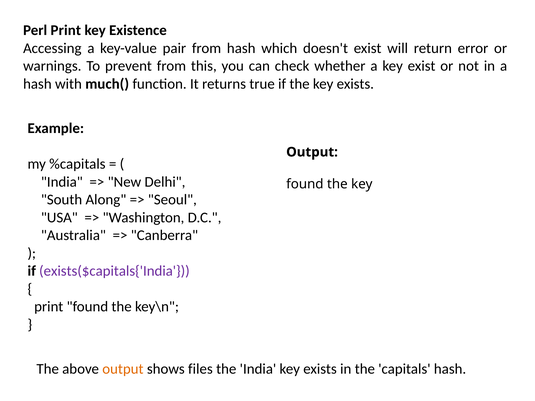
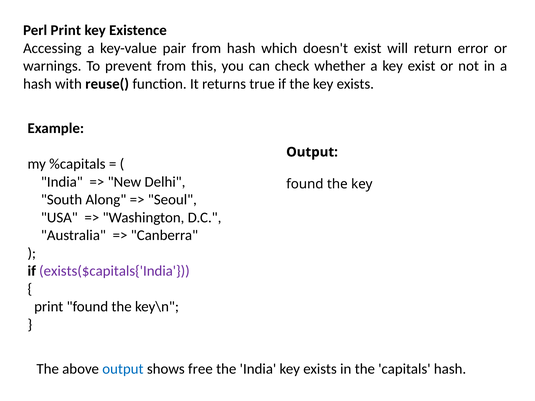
much(: much( -> reuse(
output at (123, 369) colour: orange -> blue
files: files -> free
